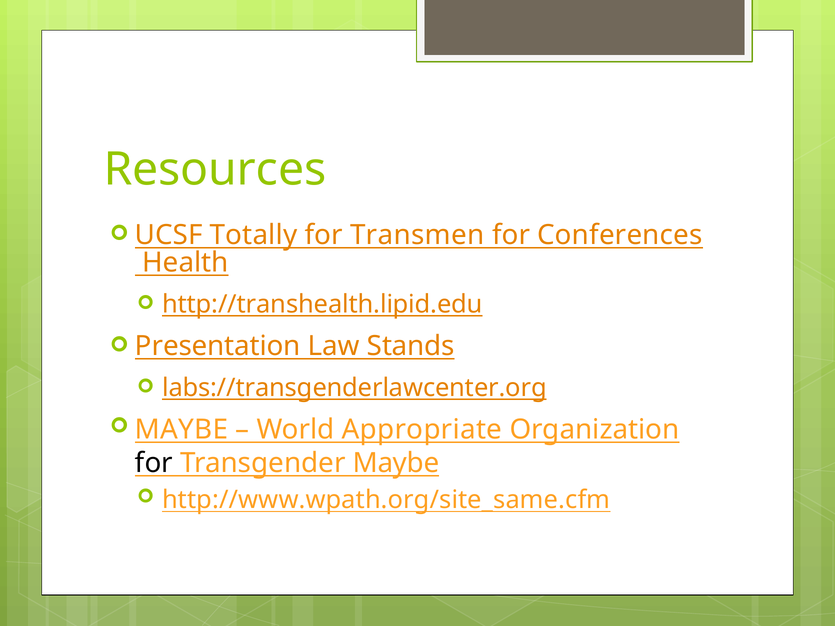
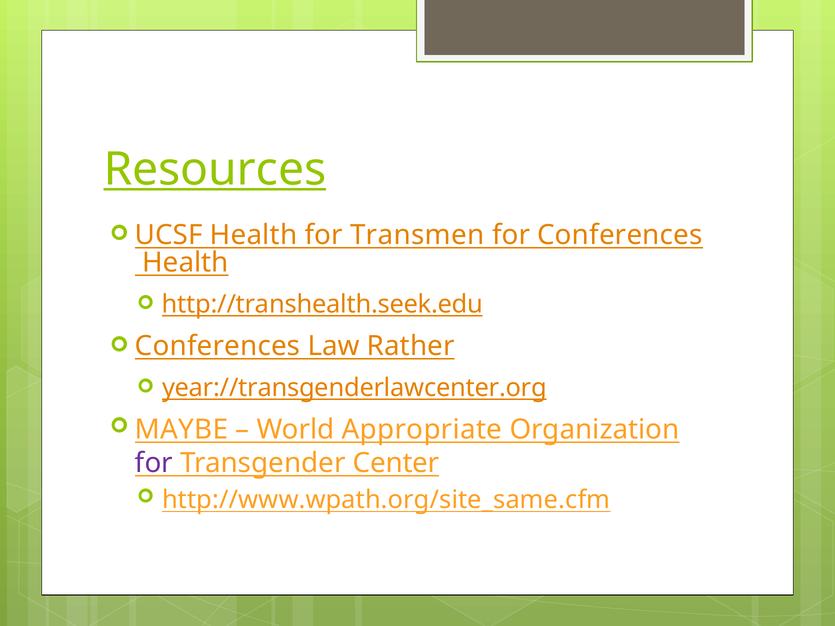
Resources underline: none -> present
UCSF Totally: Totally -> Health
http://transhealth.lipid.edu: http://transhealth.lipid.edu -> http://transhealth.seek.edu
Presentation at (218, 346): Presentation -> Conferences
Stands: Stands -> Rather
labs://transgenderlawcenter.org: labs://transgenderlawcenter.org -> year://transgenderlawcenter.org
for at (154, 463) colour: black -> purple
Transgender Maybe: Maybe -> Center
